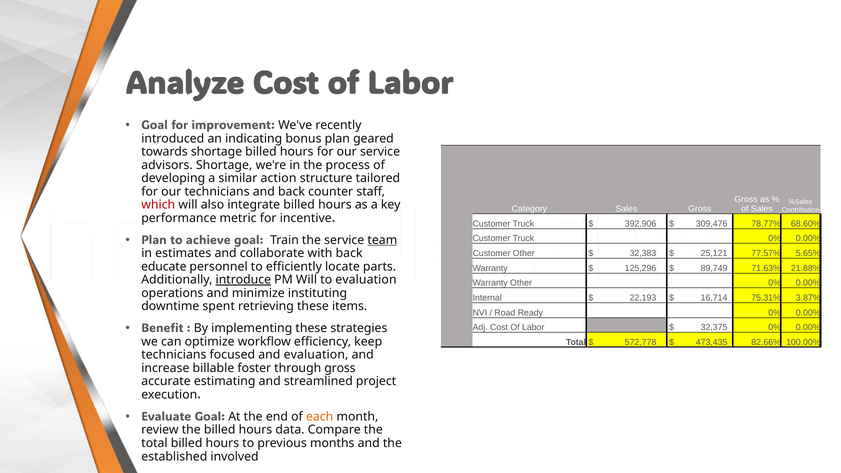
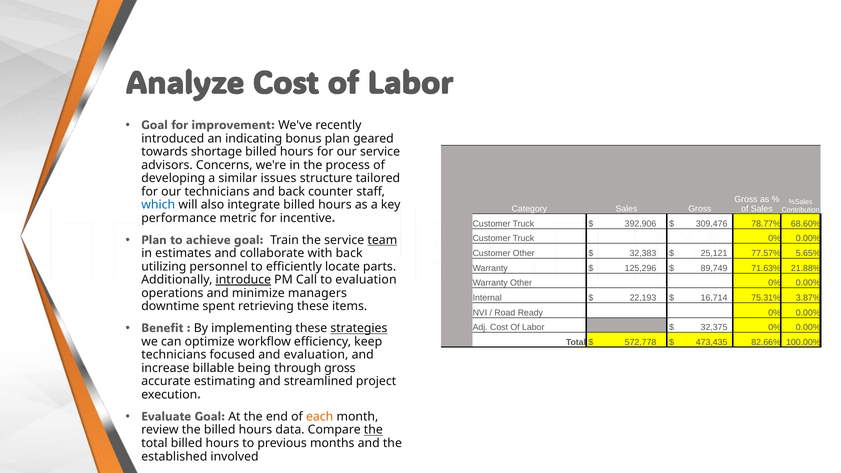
advisors Shortage: Shortage -> Concerns
action: action -> issues
which colour: red -> blue
educate: educate -> utilizing
PM Will: Will -> Call
instituting: instituting -> managers
strategies underline: none -> present
foster: foster -> being
the at (373, 430) underline: none -> present
